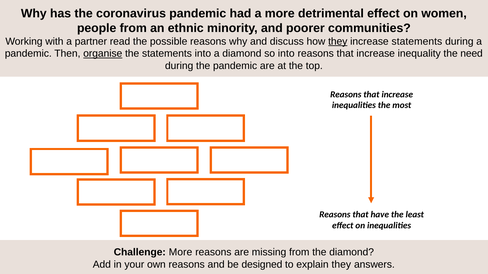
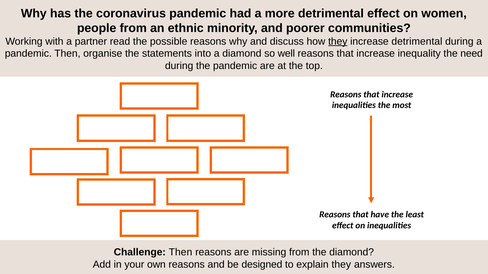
increase statements: statements -> detrimental
organise underline: present -> none
so into: into -> well
Challenge More: More -> Then
